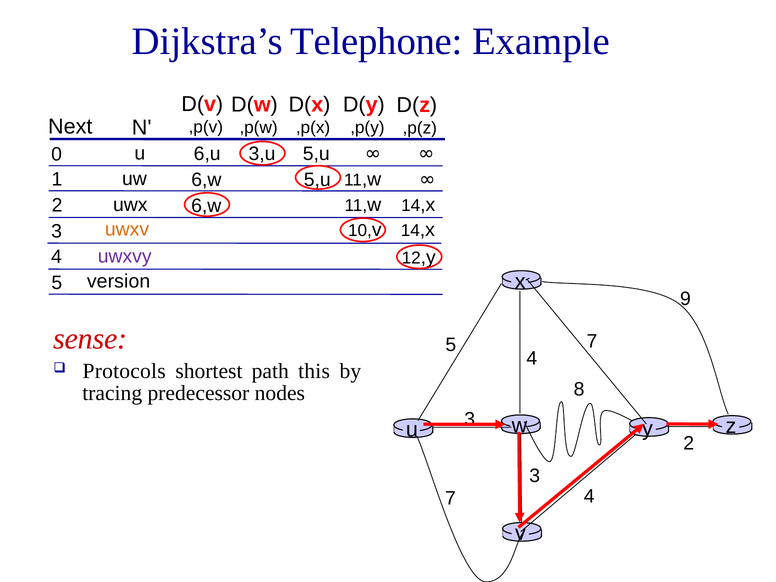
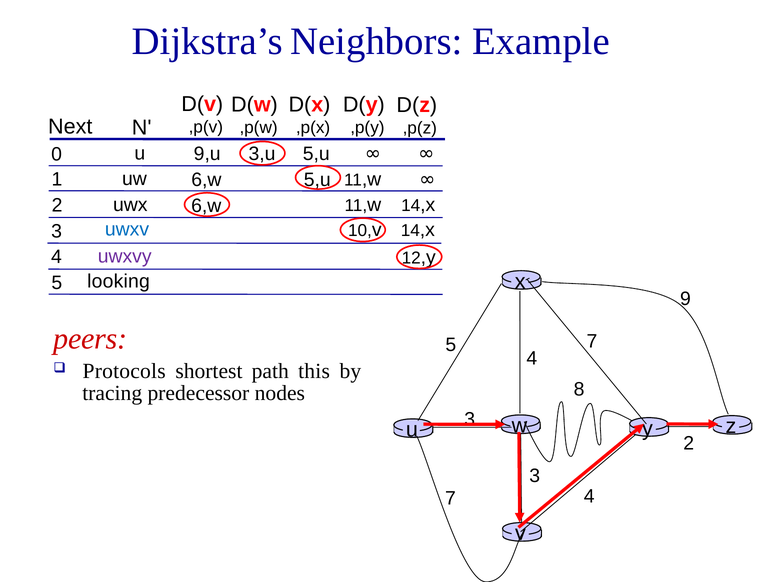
Telephone: Telephone -> Neighbors
6,u: 6,u -> 9,u
uwxv colour: orange -> blue
version: version -> looking
sense: sense -> peers
